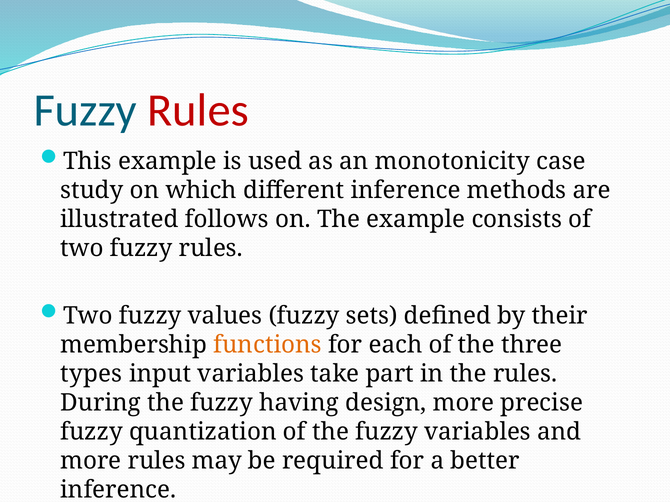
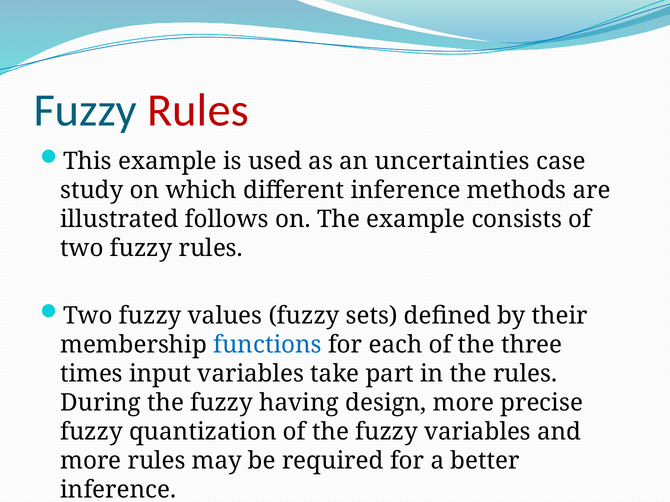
monotonicity: monotonicity -> uncertainties
functions colour: orange -> blue
types: types -> times
